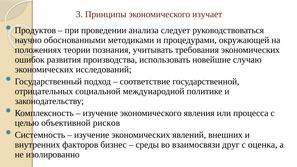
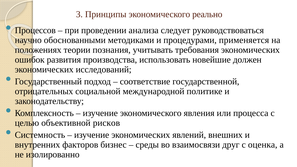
изучает: изучает -> реально
Продуктов: Продуктов -> Процессов
окружающей: окружающей -> применяется
случаю: случаю -> должен
